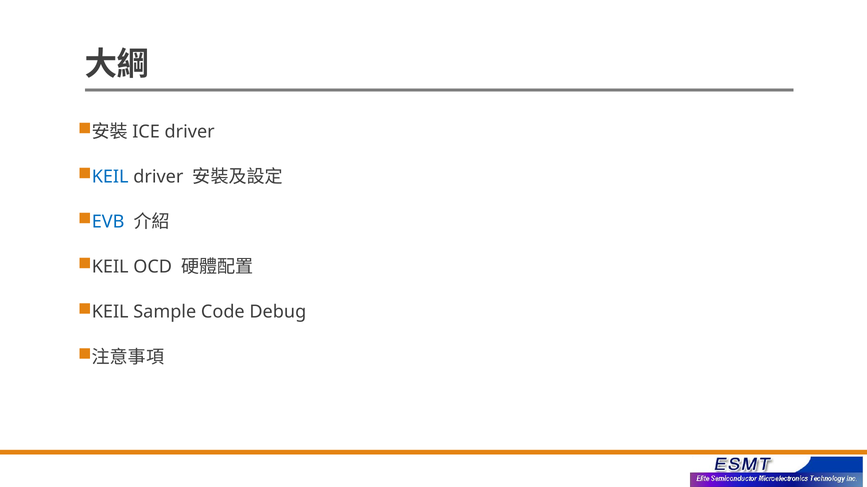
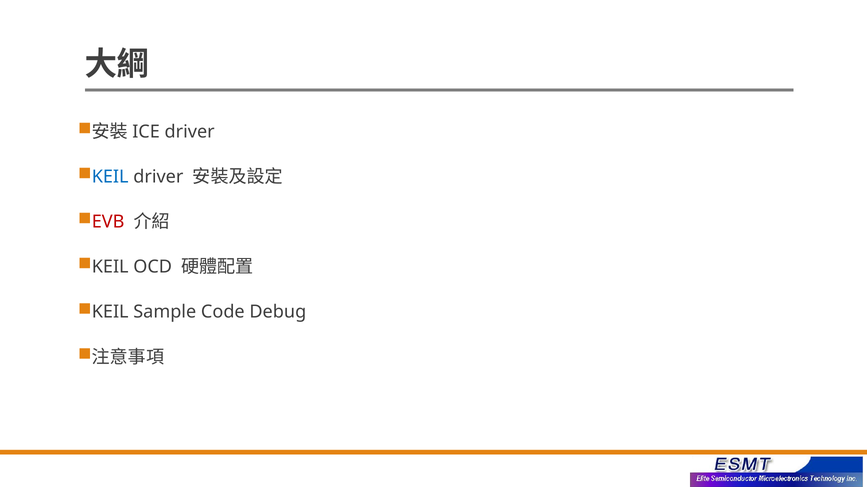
EVB colour: blue -> red
